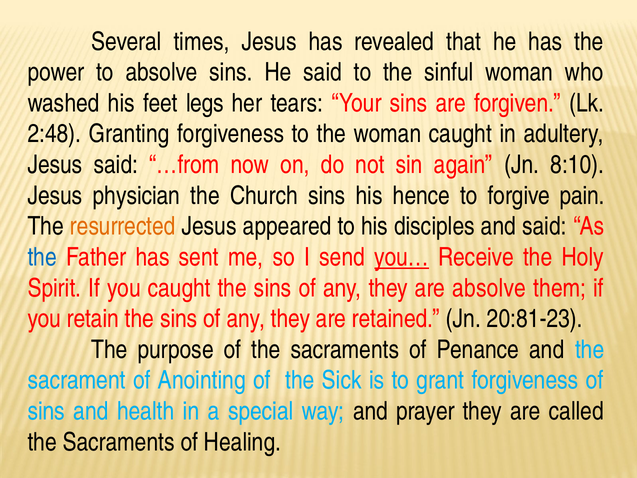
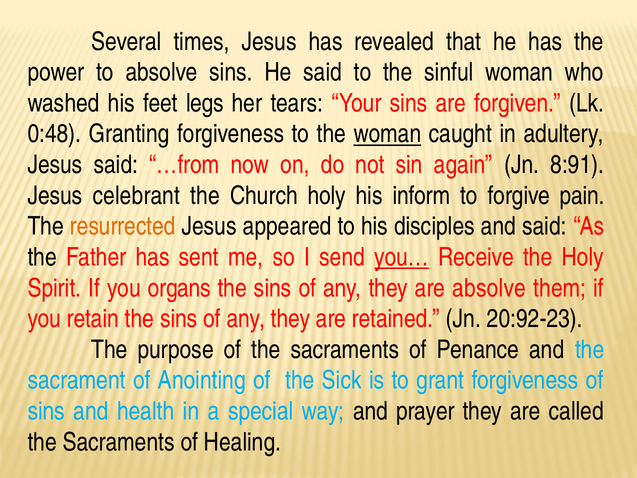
2:48: 2:48 -> 0:48
woman at (387, 134) underline: none -> present
8:10: 8:10 -> 8:91
physician: physician -> celebrant
Church sins: sins -> holy
hence: hence -> inform
the at (42, 257) colour: blue -> black
you caught: caught -> organs
20:81-23: 20:81-23 -> 20:92-23
